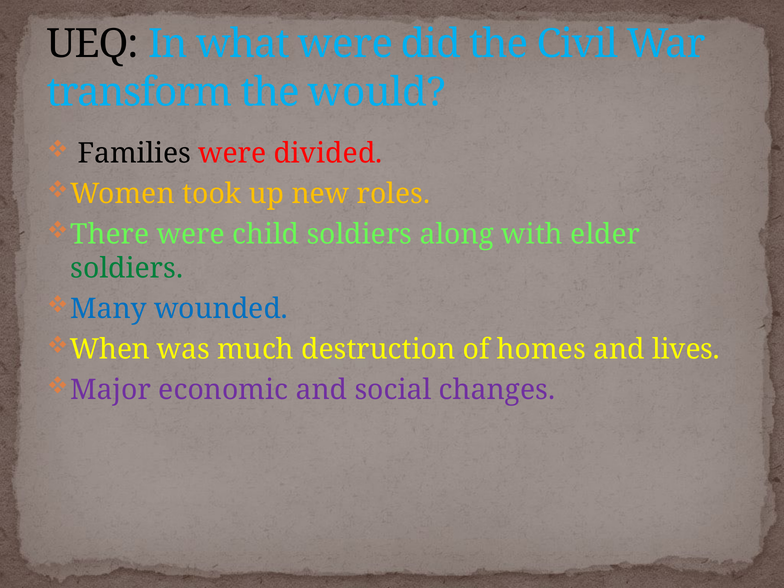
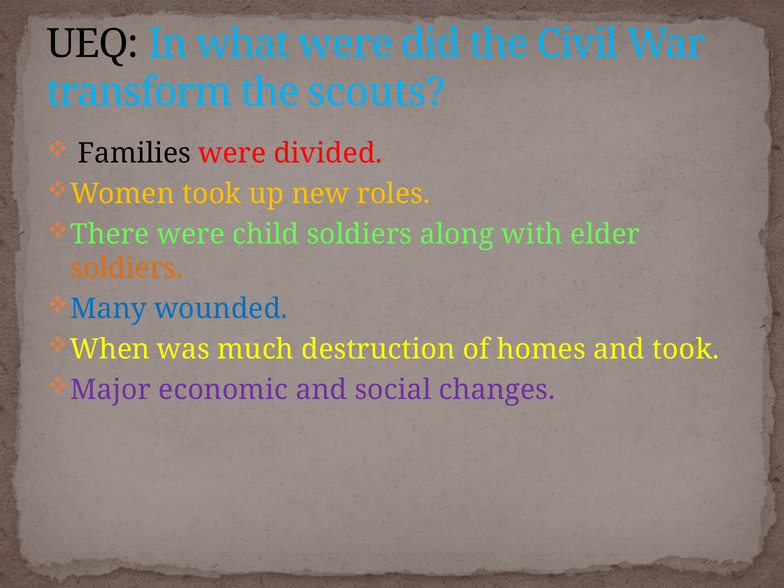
would: would -> scouts
soldiers at (127, 268) colour: green -> orange
and lives: lives -> took
